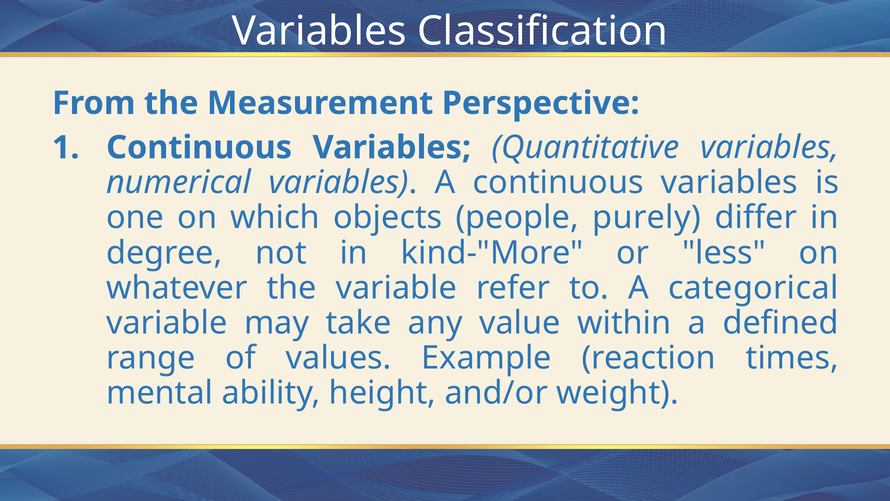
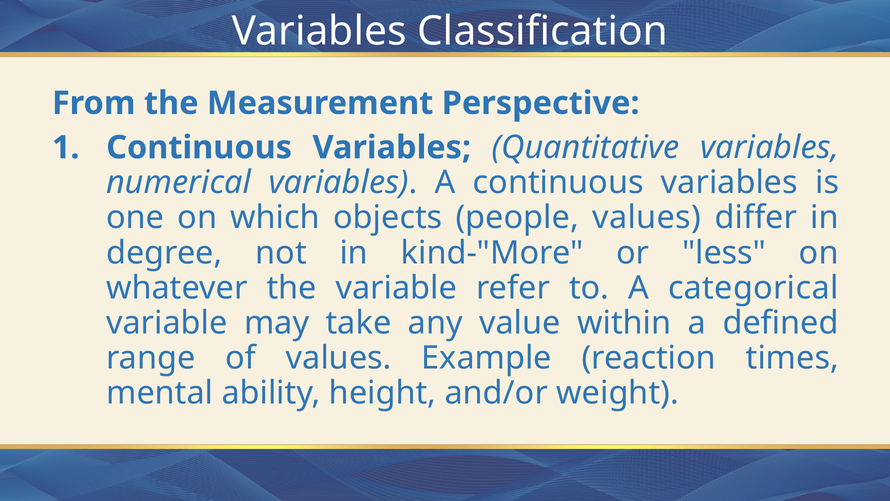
people purely: purely -> values
